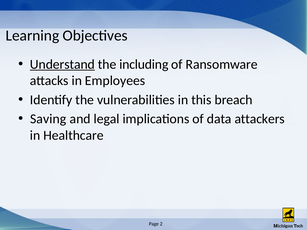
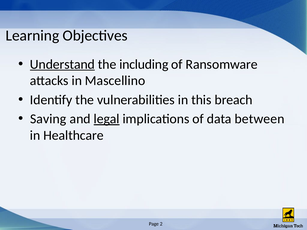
Employees: Employees -> Mascellino
legal underline: none -> present
attackers: attackers -> between
